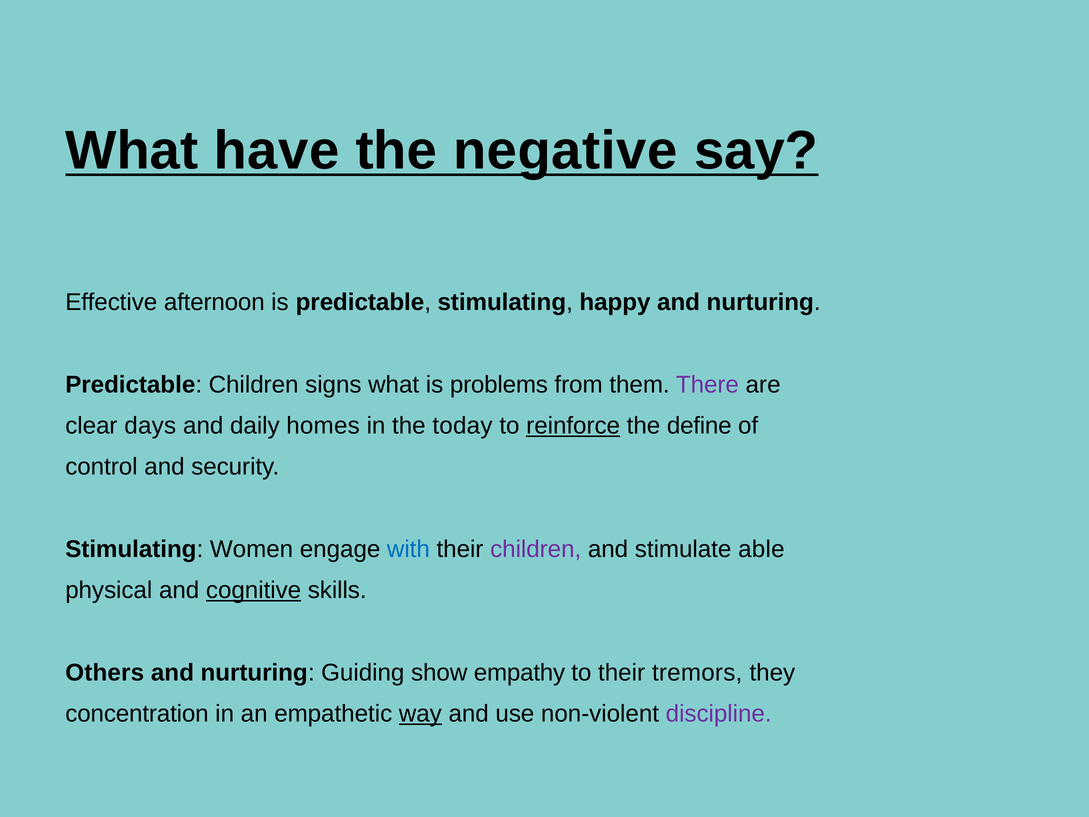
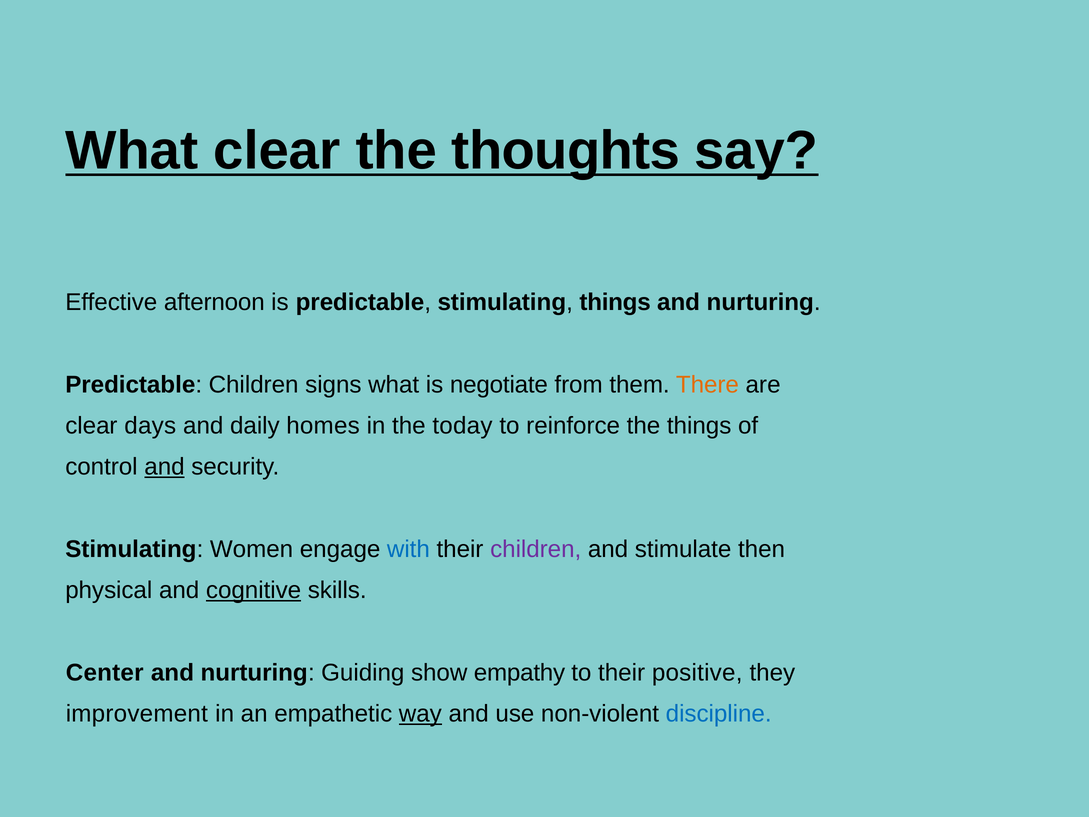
What have: have -> clear
negative: negative -> thoughts
stimulating happy: happy -> things
problems: problems -> negotiate
There colour: purple -> orange
reinforce underline: present -> none
the define: define -> things
and at (165, 467) underline: none -> present
able: able -> then
Others: Others -> Center
tremors: tremors -> positive
concentration: concentration -> improvement
discipline colour: purple -> blue
